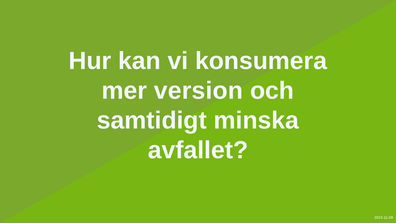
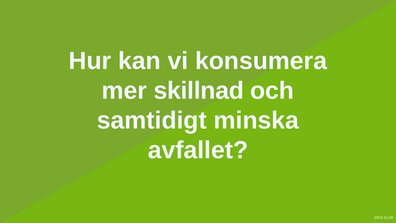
version: version -> skillnad
